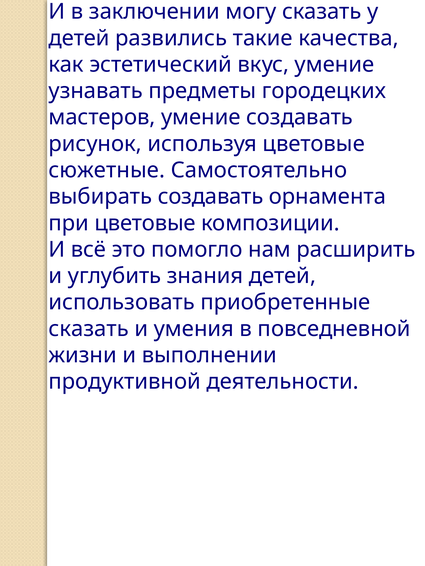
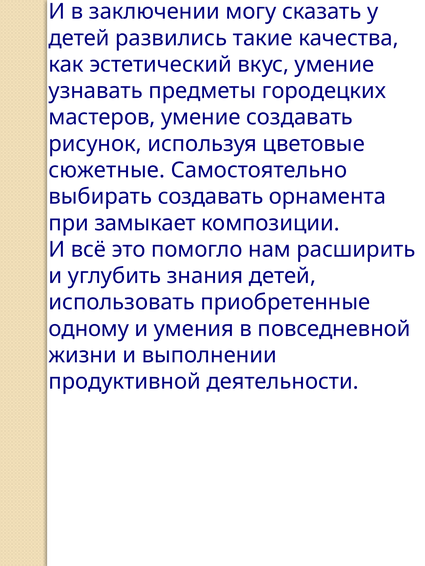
при цветовые: цветовые -> замыкает
сказать at (89, 329): сказать -> одному
